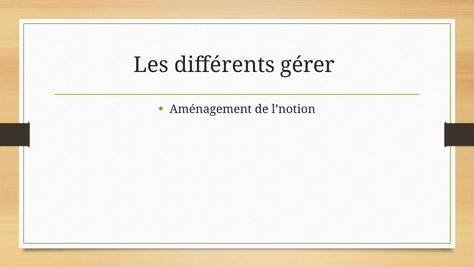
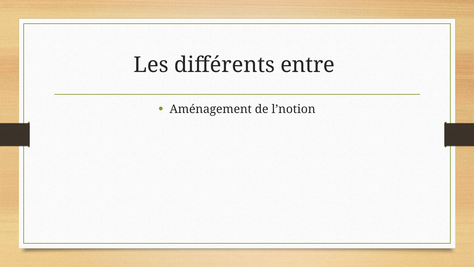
gérer: gérer -> entre
